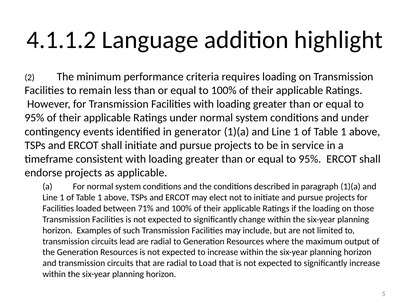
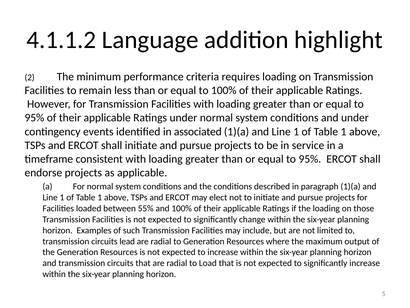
generator: generator -> associated
71%: 71% -> 55%
